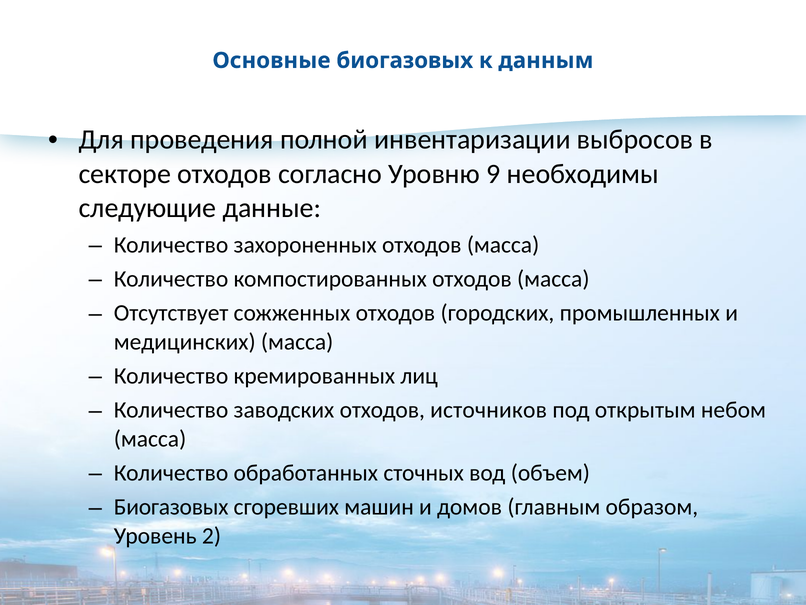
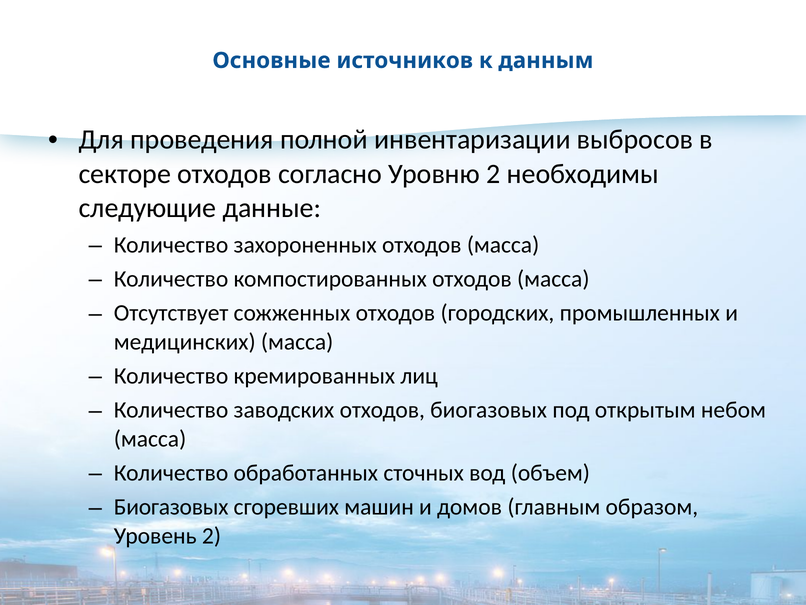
Основные биогазовых: биогазовых -> источников
Уровню 9: 9 -> 2
отходов источников: источников -> биогазовых
